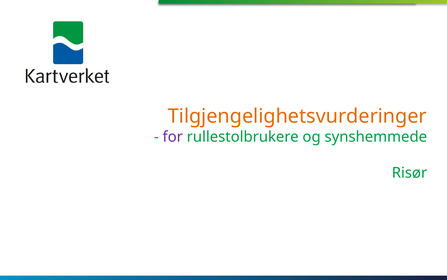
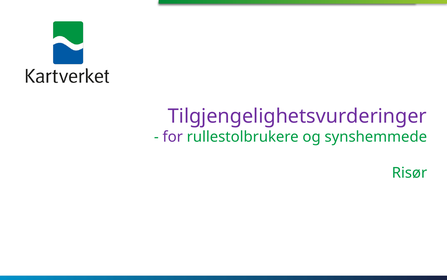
Tilgjengelighetsvurderinger colour: orange -> purple
